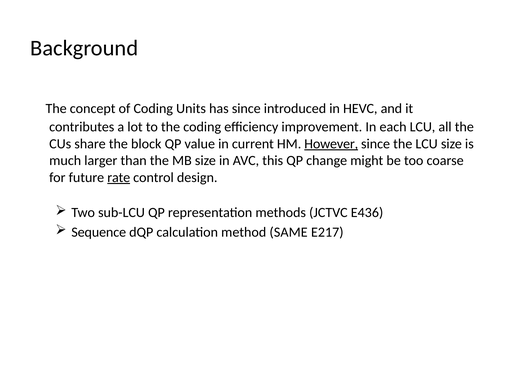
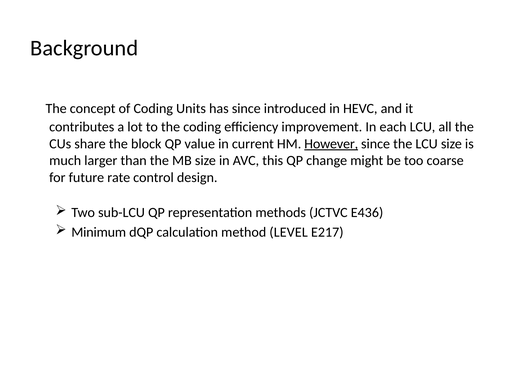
rate underline: present -> none
Sequence: Sequence -> Minimum
SAME: SAME -> LEVEL
